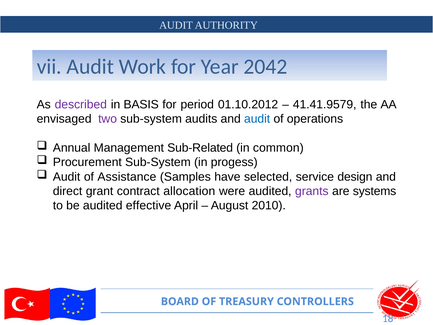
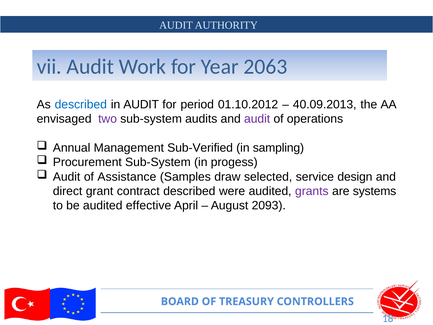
2042: 2042 -> 2063
described at (81, 104) colour: purple -> blue
in BASIS: BASIS -> AUDIT
41.41.9579: 41.41.9579 -> 40.09.2013
audit at (257, 119) colour: blue -> purple
Sub-Related: Sub-Related -> Sub-Verified
common: common -> sampling
have: have -> draw
contract allocation: allocation -> described
2010: 2010 -> 2093
